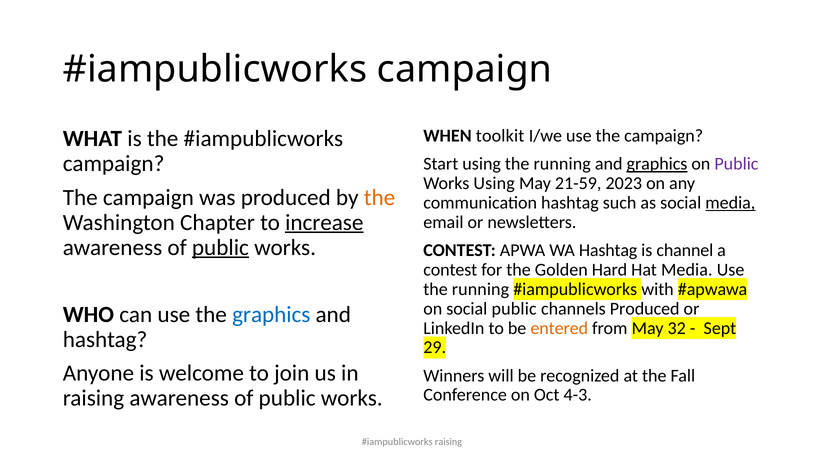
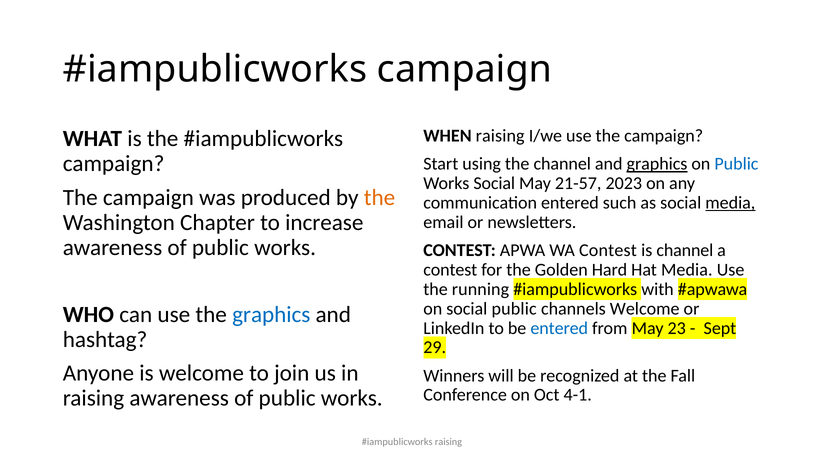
WHEN toolkit: toolkit -> raising
using the running: running -> channel
Public at (736, 164) colour: purple -> blue
Works Using: Using -> Social
21-59: 21-59 -> 21-57
communication hashtag: hashtag -> entered
increase underline: present -> none
public at (220, 248) underline: present -> none
WA Hashtag: Hashtag -> Contest
channels Produced: Produced -> Welcome
entered at (559, 328) colour: orange -> blue
32: 32 -> 23
4-3: 4-3 -> 4-1
